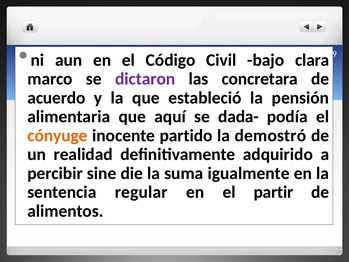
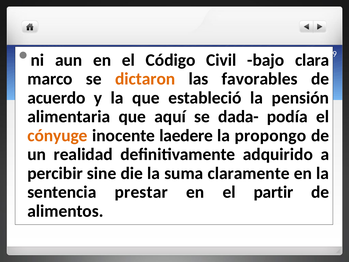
dictaron colour: purple -> orange
concretara: concretara -> favorables
partido: partido -> laedere
demostró: demostró -> propongo
igualmente: igualmente -> claramente
regular: regular -> prestar
